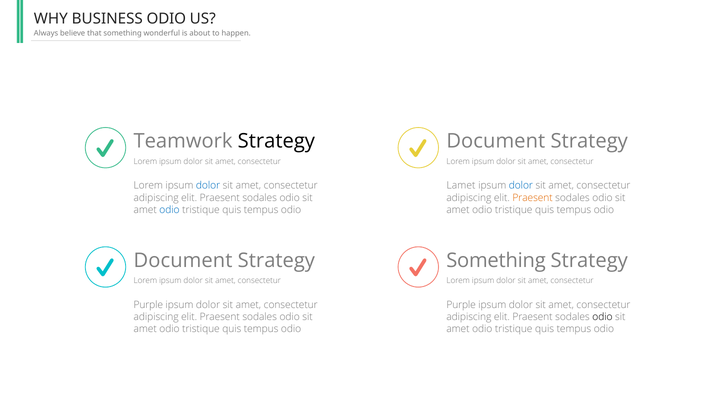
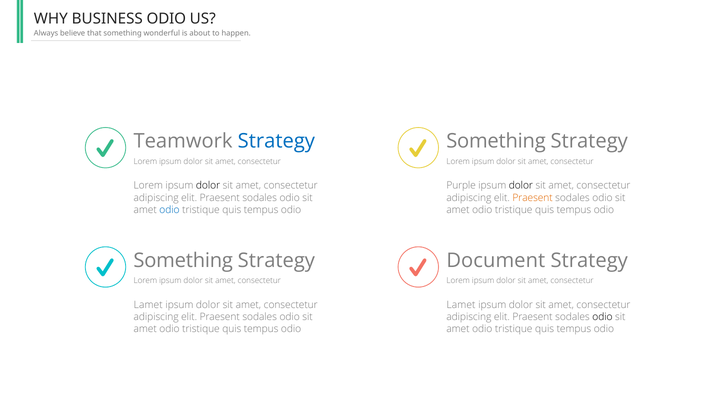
Strategy at (276, 141) colour: black -> blue
Document at (496, 141): Document -> Something
dolor at (208, 186) colour: blue -> black
Lamet: Lamet -> Purple
dolor at (521, 186) colour: blue -> black
Document at (183, 261): Document -> Something
Something at (496, 261): Something -> Document
Purple at (148, 305): Purple -> Lamet
Purple at (461, 305): Purple -> Lamet
